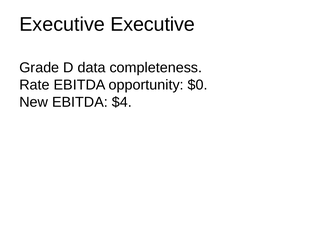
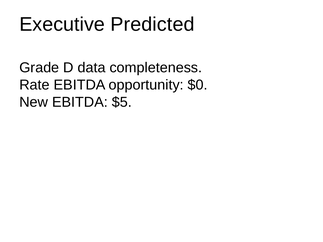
Executive Executive: Executive -> Predicted
$4: $4 -> $5
